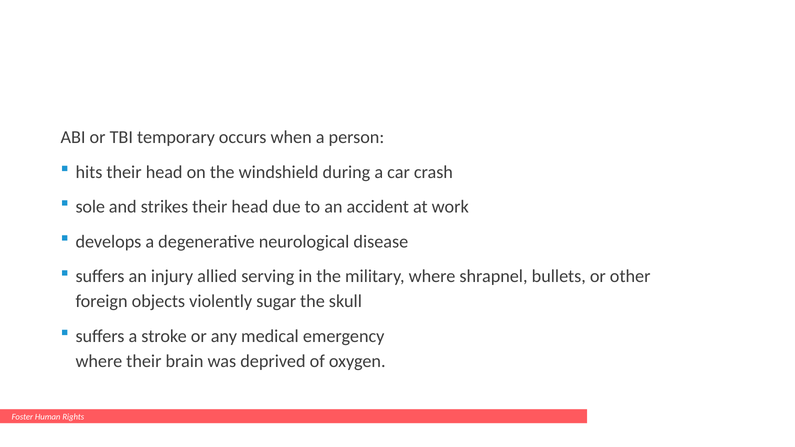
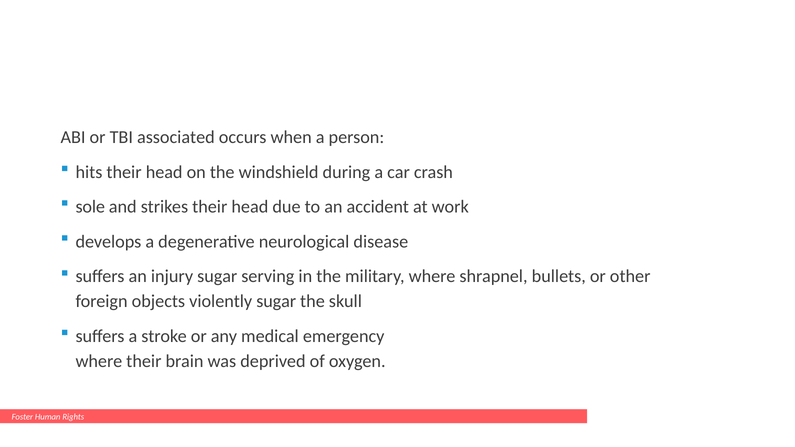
temporary: temporary -> associated
injury allied: allied -> sugar
